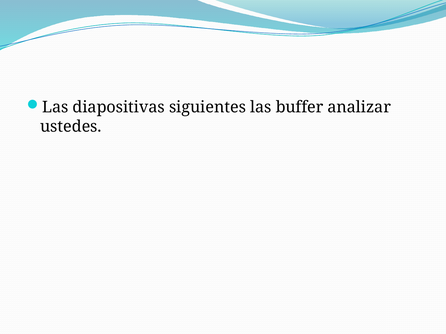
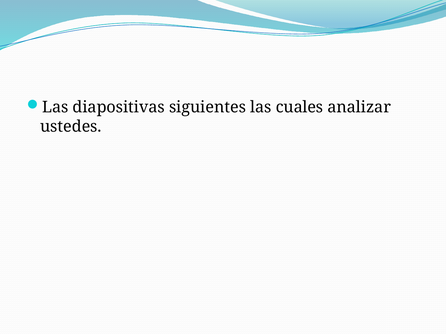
buffer: buffer -> cuales
